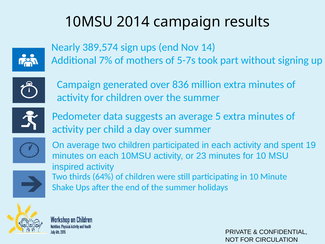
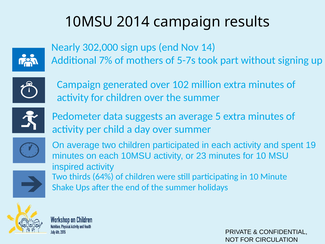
389,574: 389,574 -> 302,000
836: 836 -> 102
